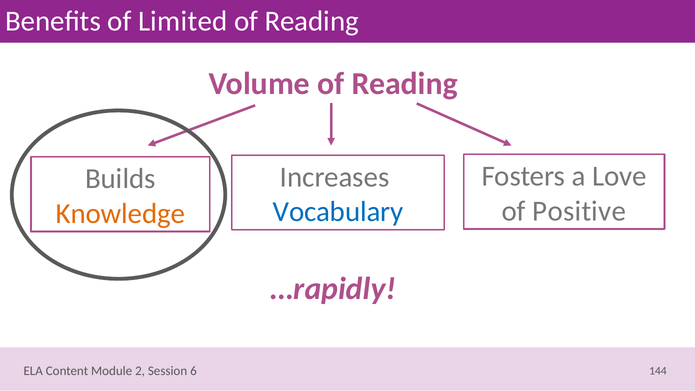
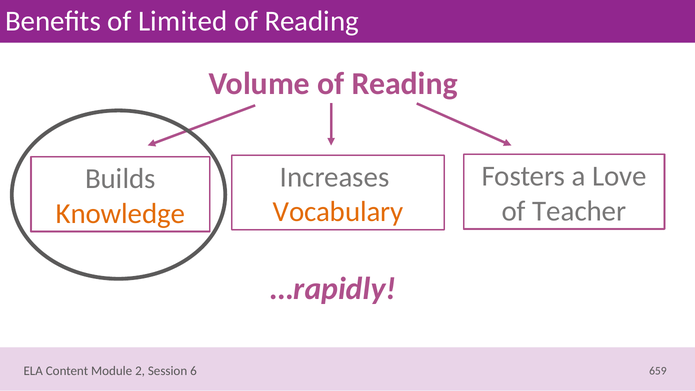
Positive: Positive -> Teacher
Vocabulary colour: blue -> orange
144: 144 -> 659
